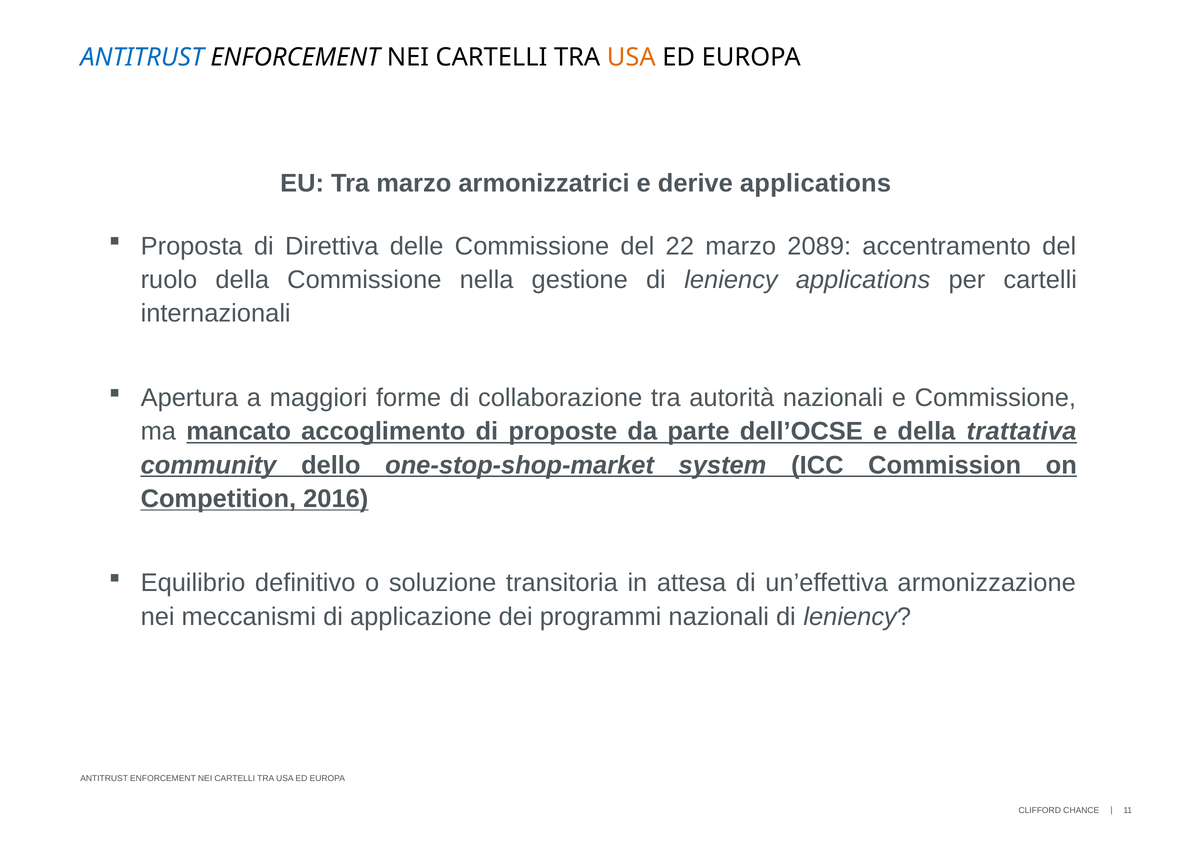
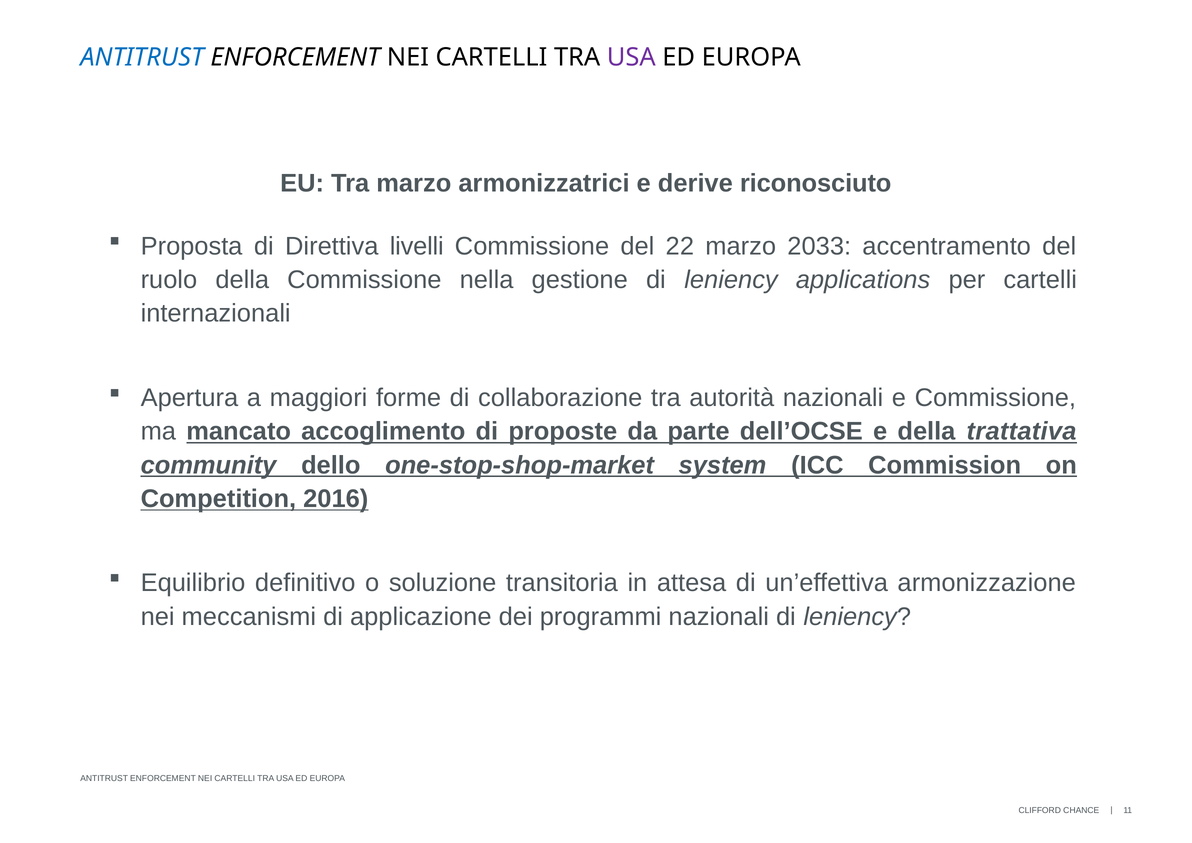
USA at (631, 58) colour: orange -> purple
derive applications: applications -> riconosciuto
delle: delle -> livelli
2089: 2089 -> 2033
